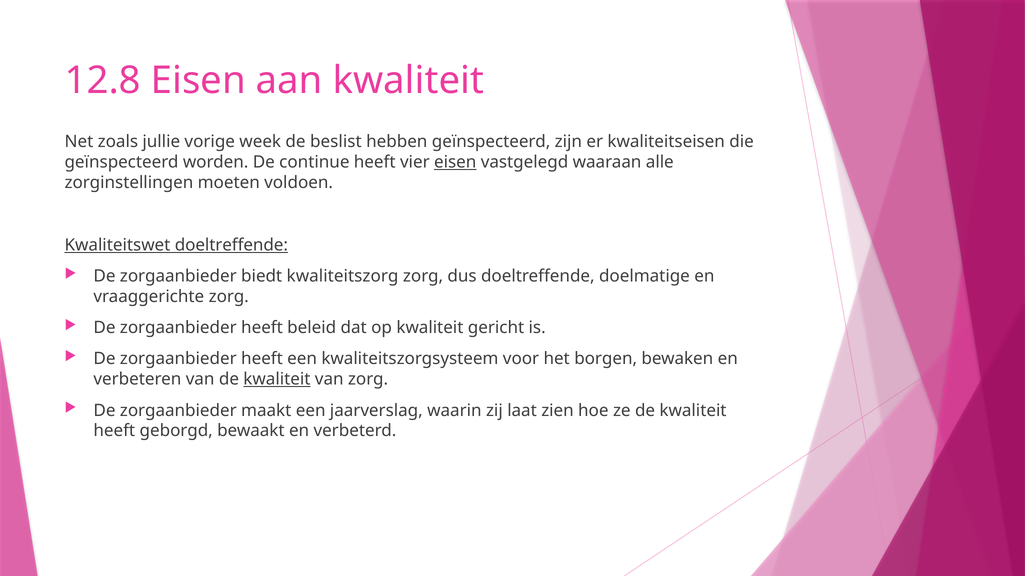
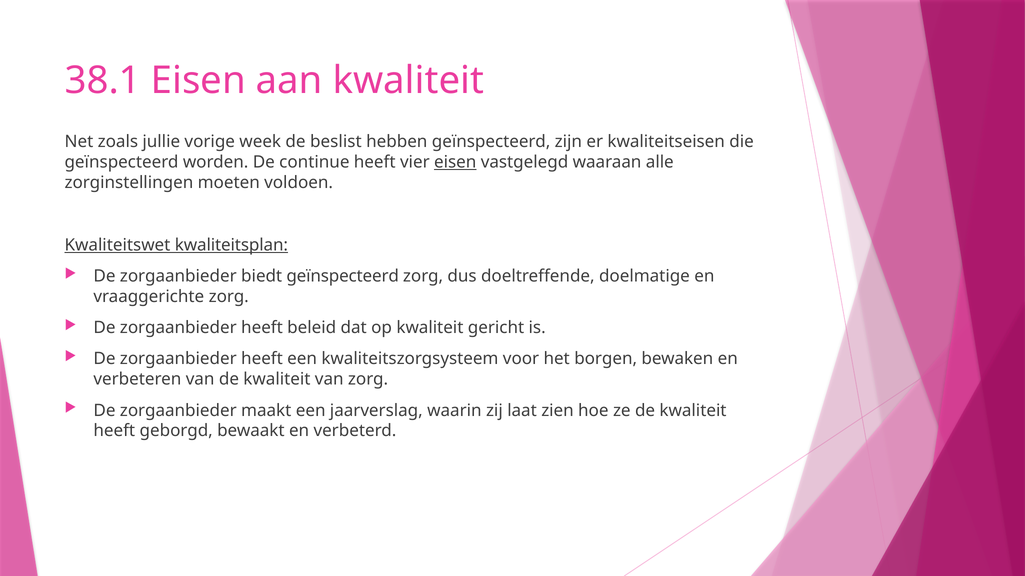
12.8: 12.8 -> 38.1
Kwaliteitswet doeltreffende: doeltreffende -> kwaliteitsplan
biedt kwaliteitszorg: kwaliteitszorg -> geïnspecteerd
kwaliteit at (277, 380) underline: present -> none
